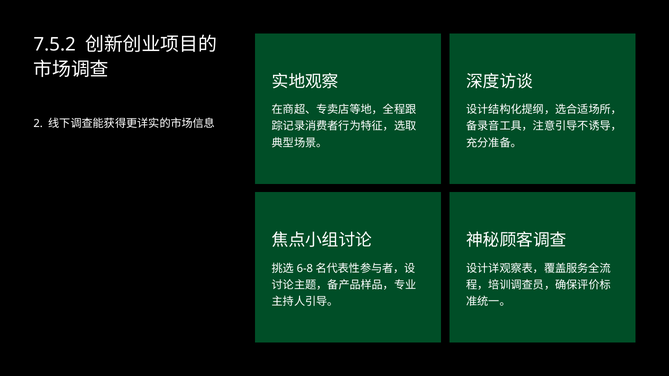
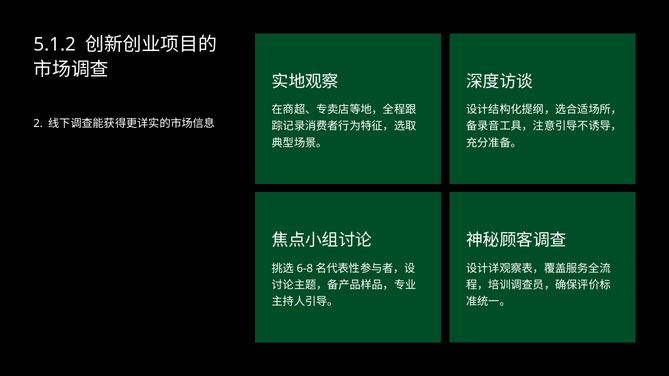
7.5.2: 7.5.2 -> 5.1.2
